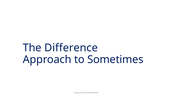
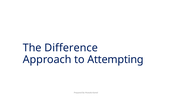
Sometimes: Sometimes -> Attempting
